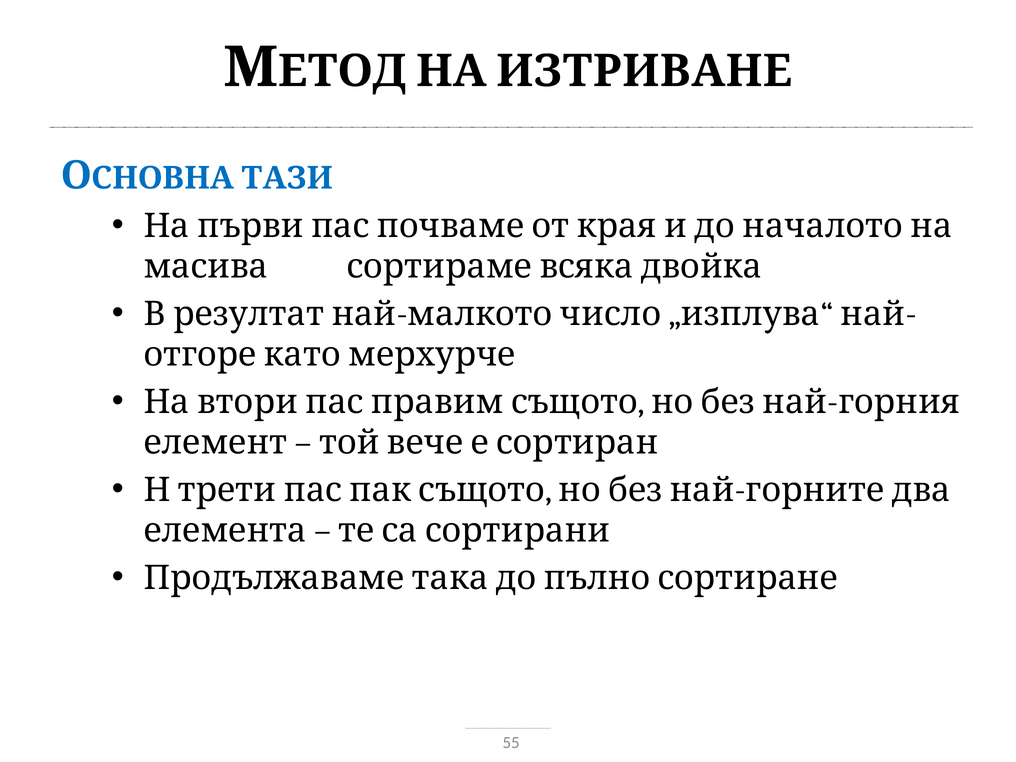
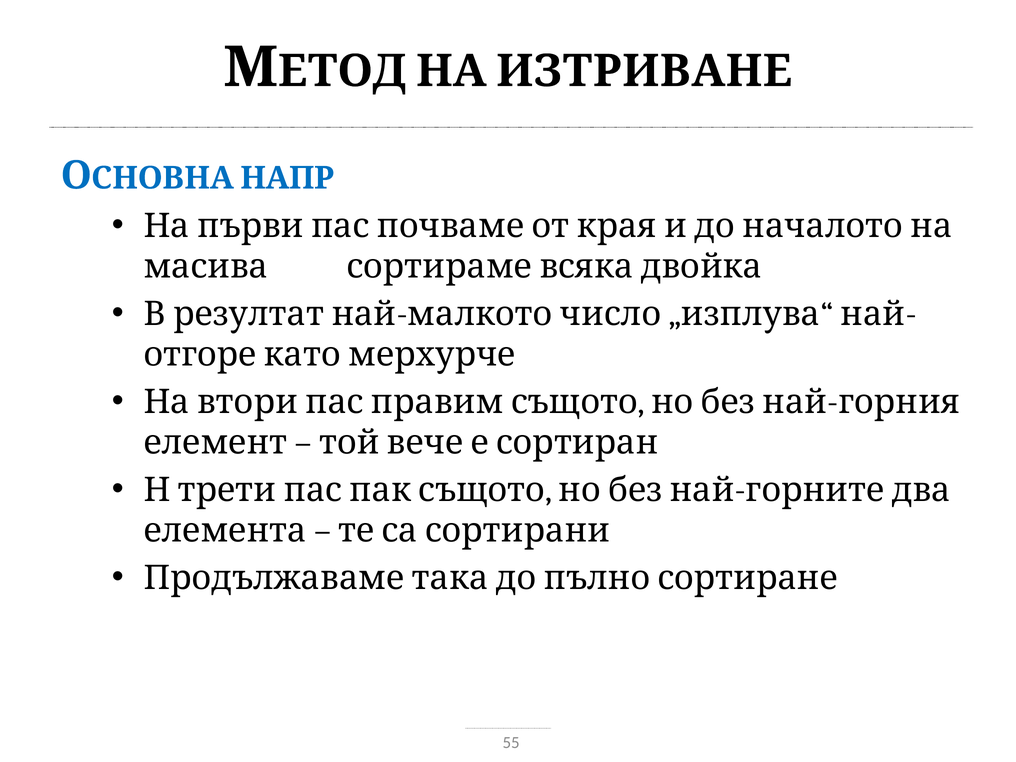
ТАЗИ: ТАЗИ -> НАПР
